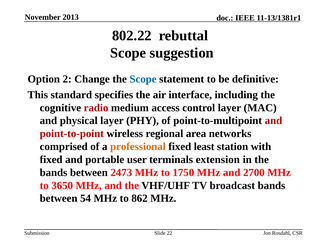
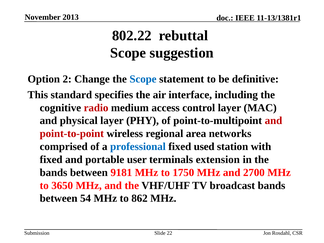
professional colour: orange -> blue
least: least -> used
2473: 2473 -> 9181
